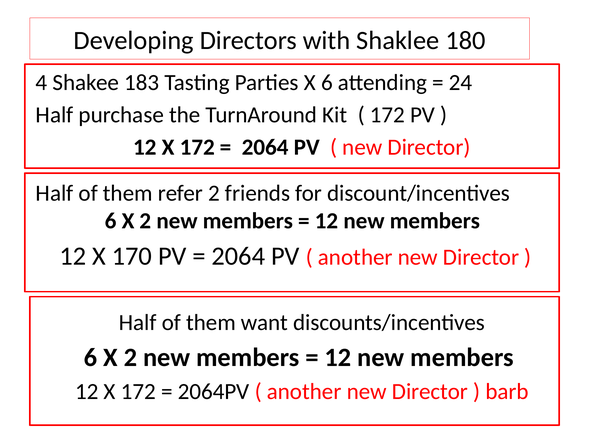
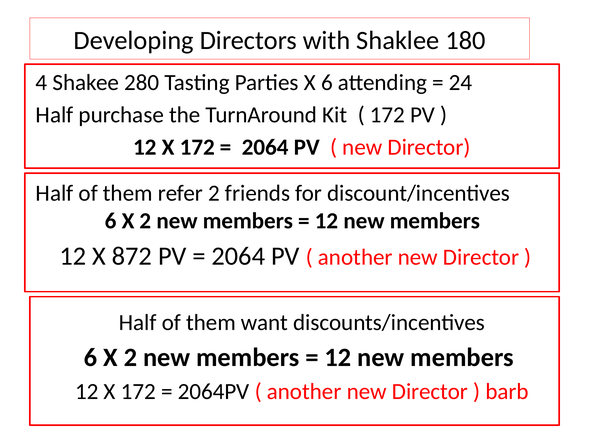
183: 183 -> 280
170: 170 -> 872
